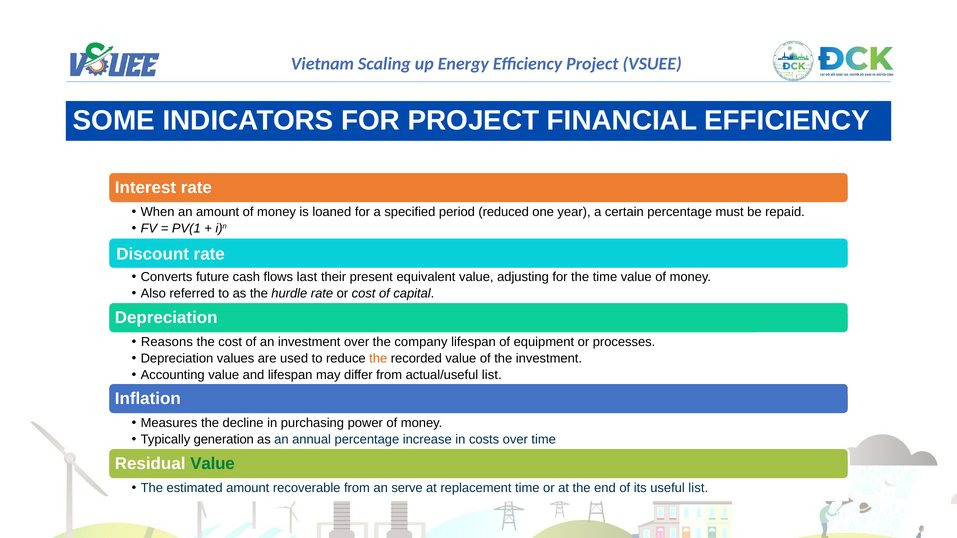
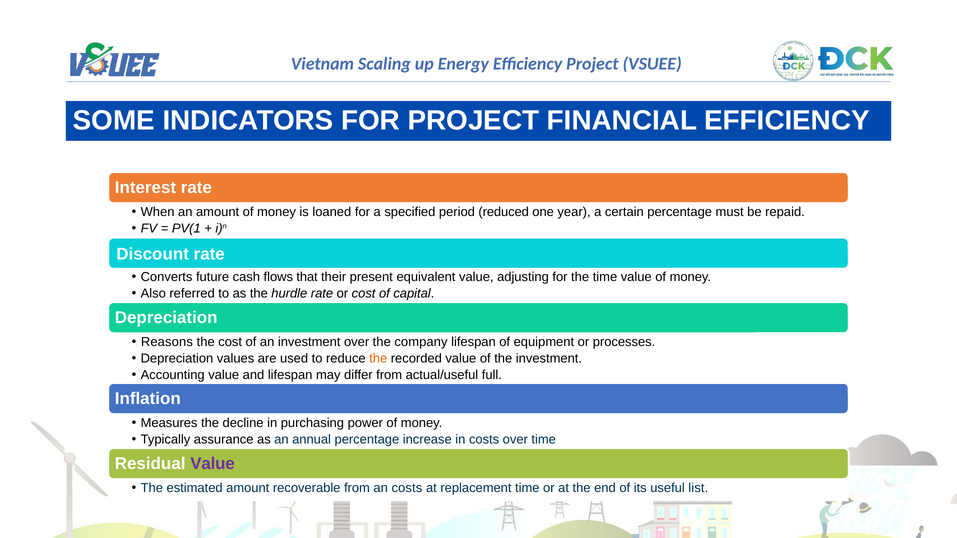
last: last -> that
actual/useful list: list -> full
generation: generation -> assurance
Value at (213, 464) colour: green -> purple
an serve: serve -> costs
